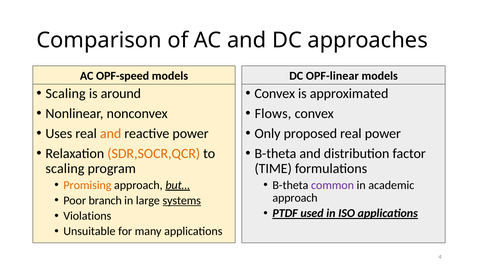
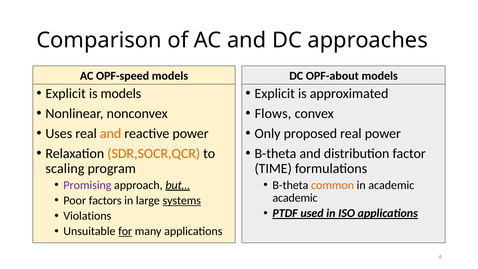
OPF-linear: OPF-linear -> OPF-about
Scaling at (66, 93): Scaling -> Explicit
is around: around -> models
Convex at (275, 93): Convex -> Explicit
Promising colour: orange -> purple
common colour: purple -> orange
approach at (295, 198): approach -> academic
branch: branch -> factors
for underline: none -> present
